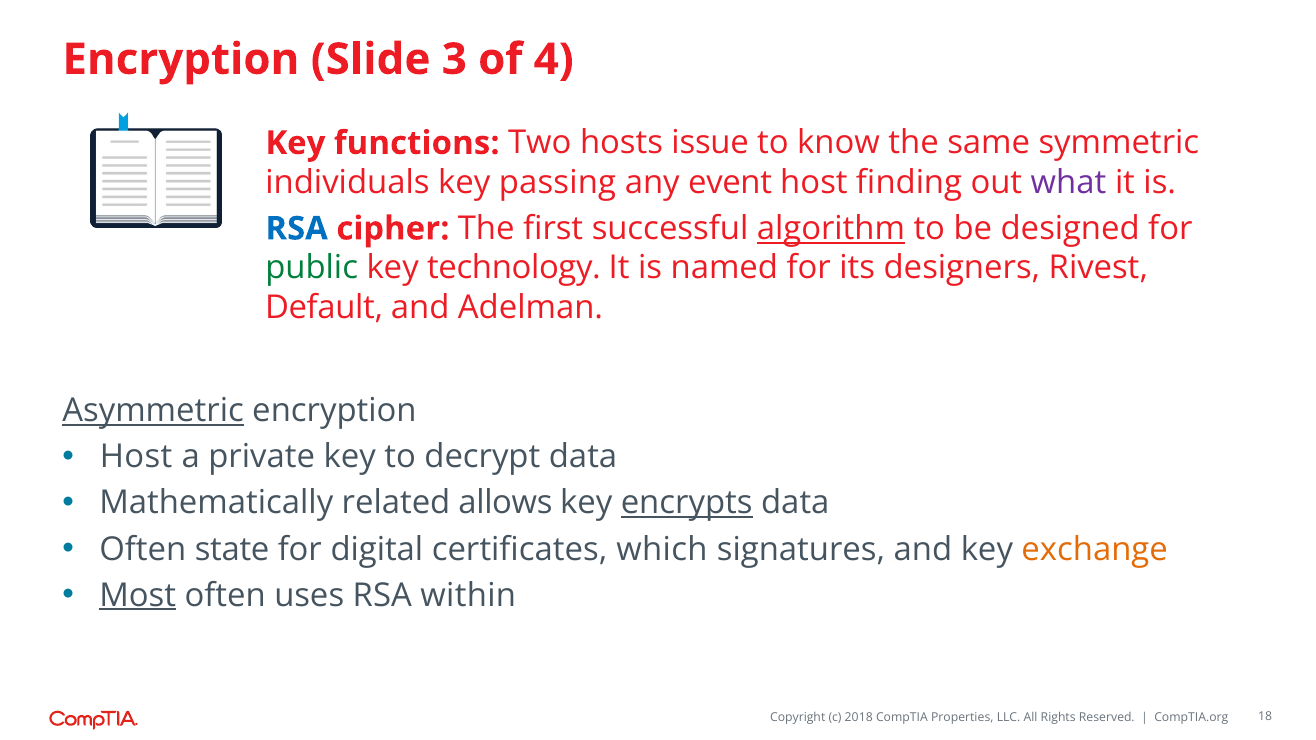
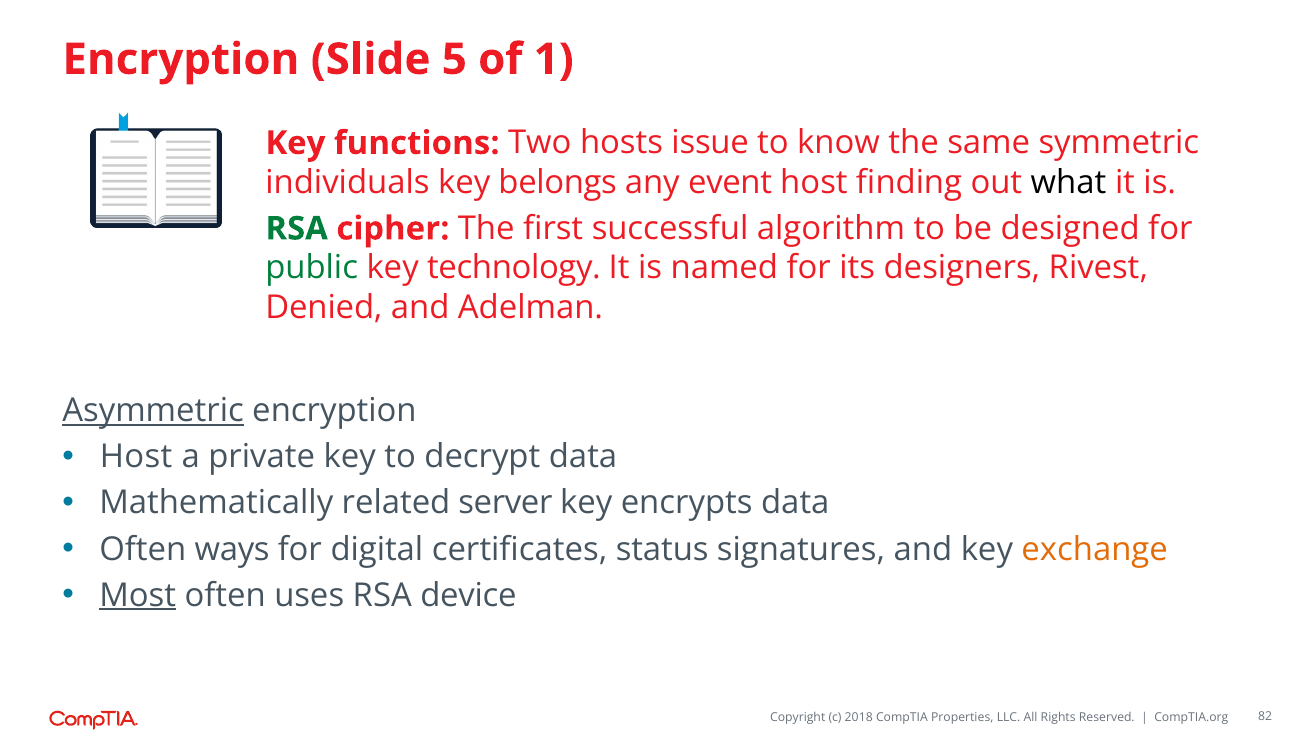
3: 3 -> 5
4: 4 -> 1
passing: passing -> belongs
what colour: purple -> black
RSA at (297, 229) colour: blue -> green
algorithm underline: present -> none
Default: Default -> Denied
allows: allows -> server
encrypts underline: present -> none
state: state -> ways
which: which -> status
within: within -> device
18: 18 -> 82
